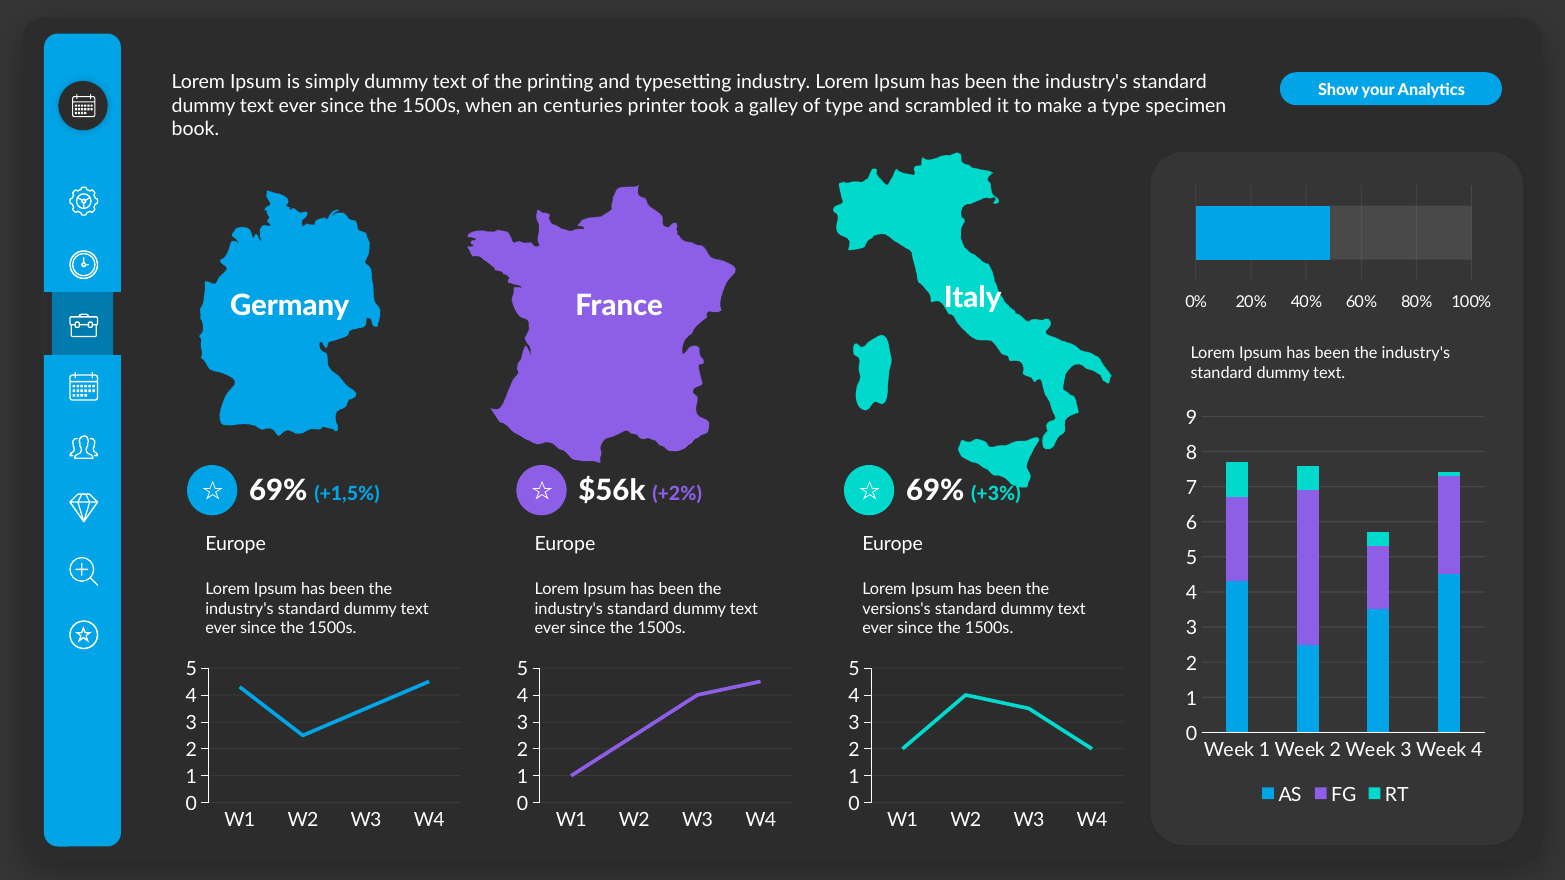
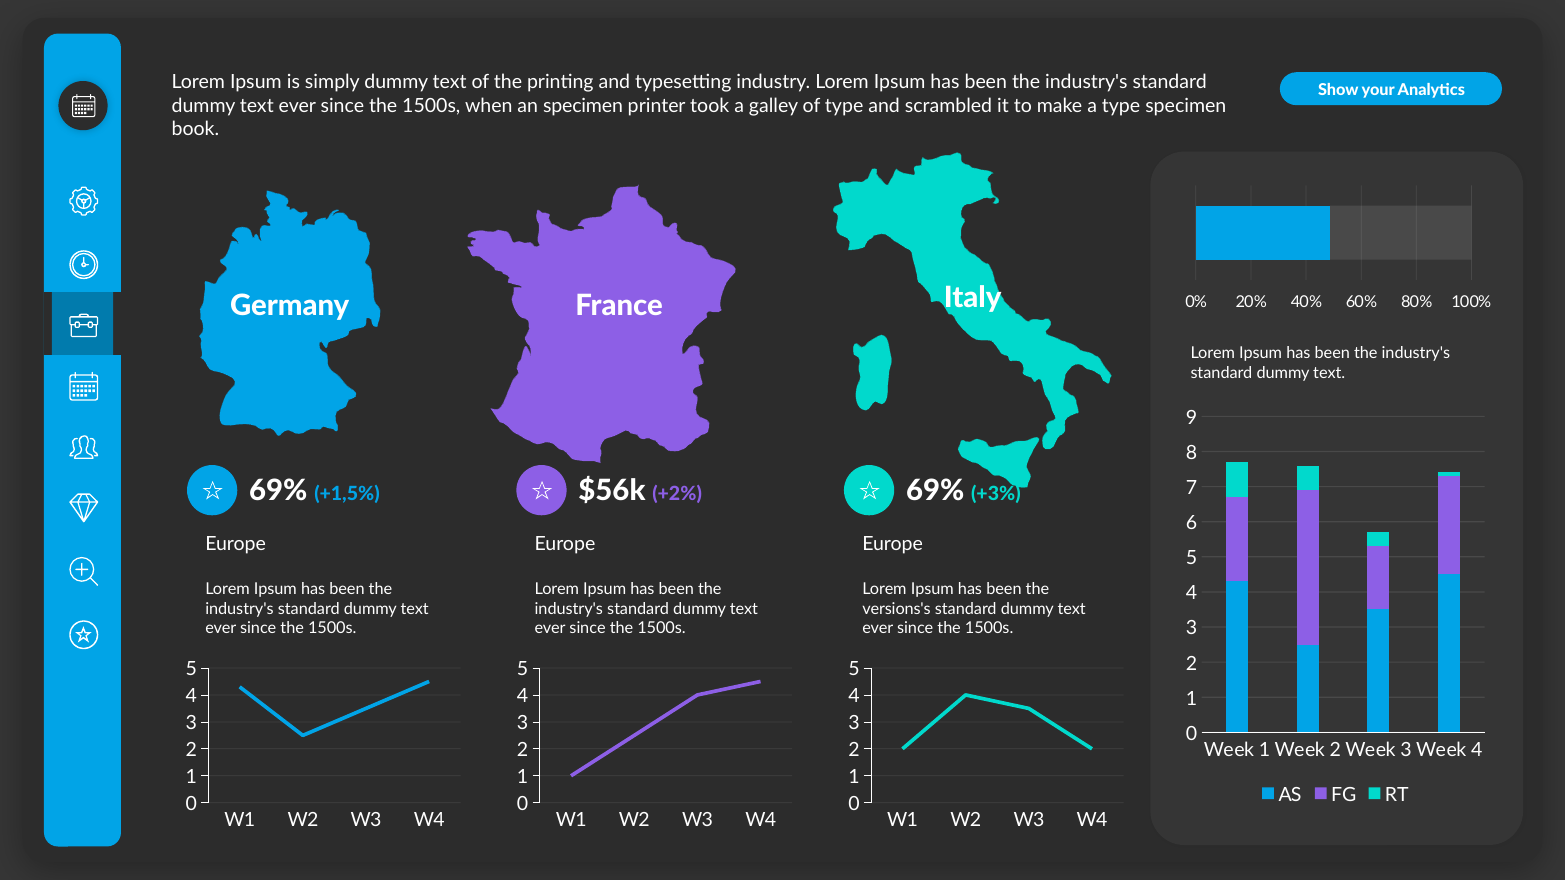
an centuries: centuries -> specimen
